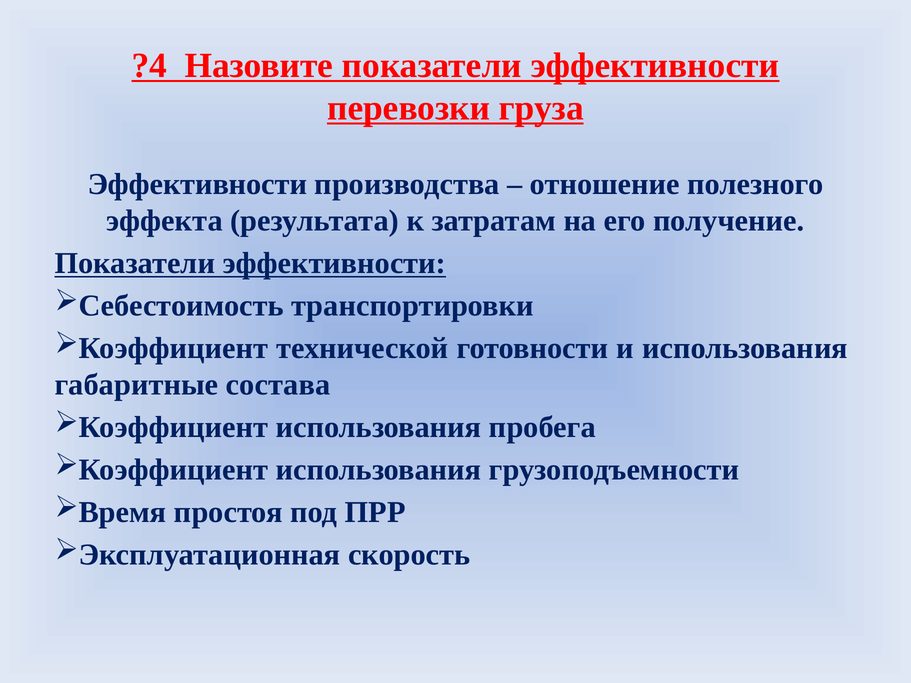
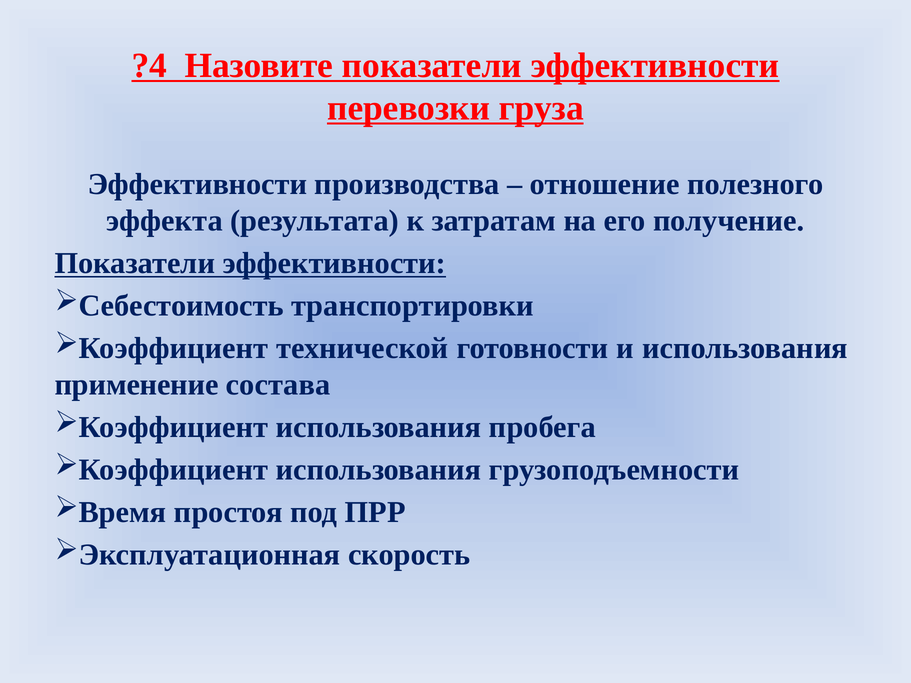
габаритные: габаритные -> применение
